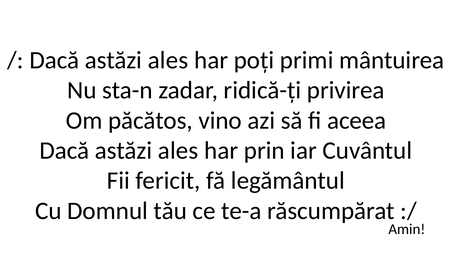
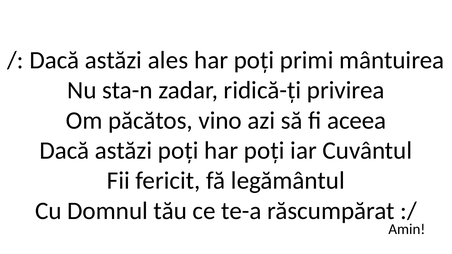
ales at (178, 151): ales -> poți
prin at (264, 151): prin -> poți
